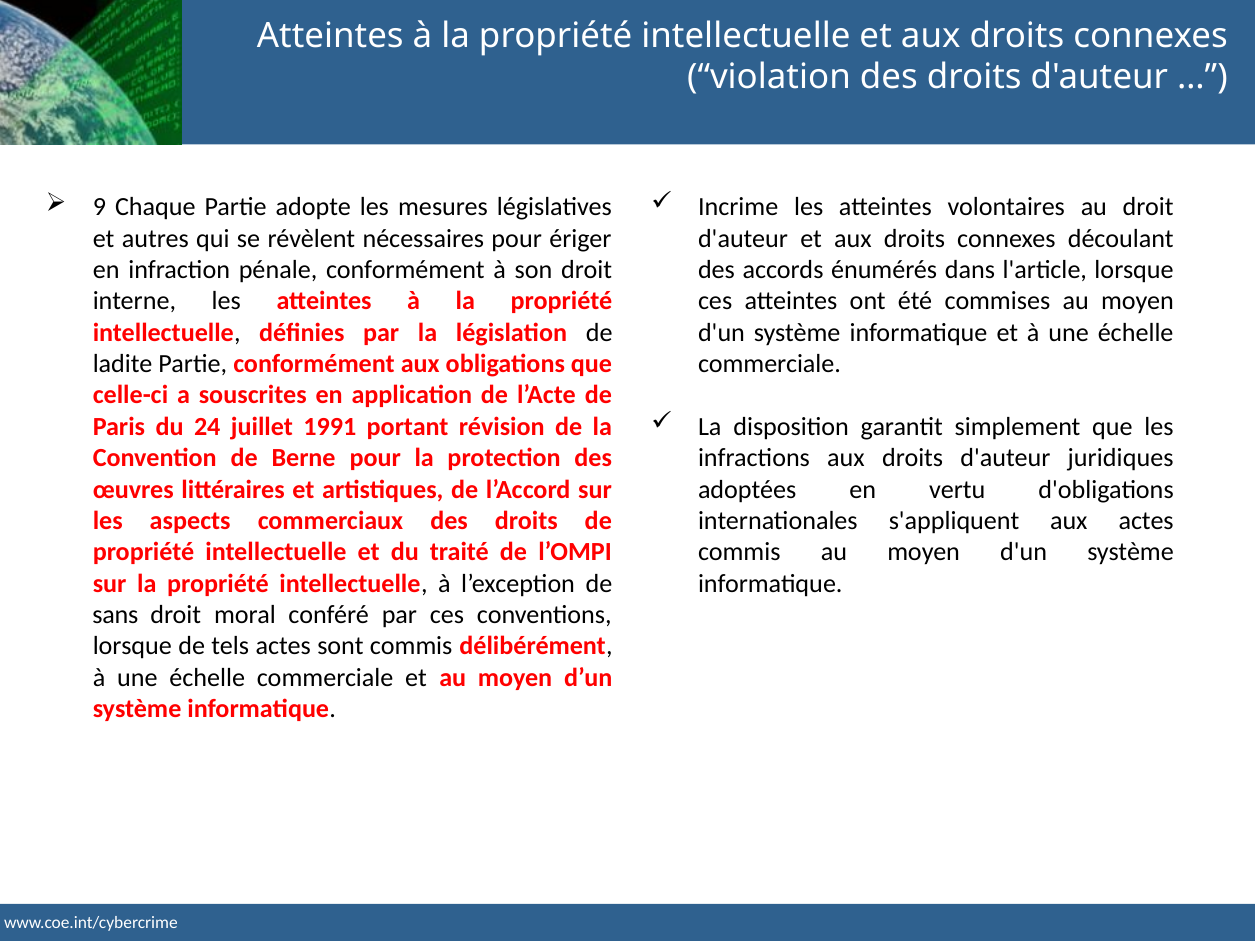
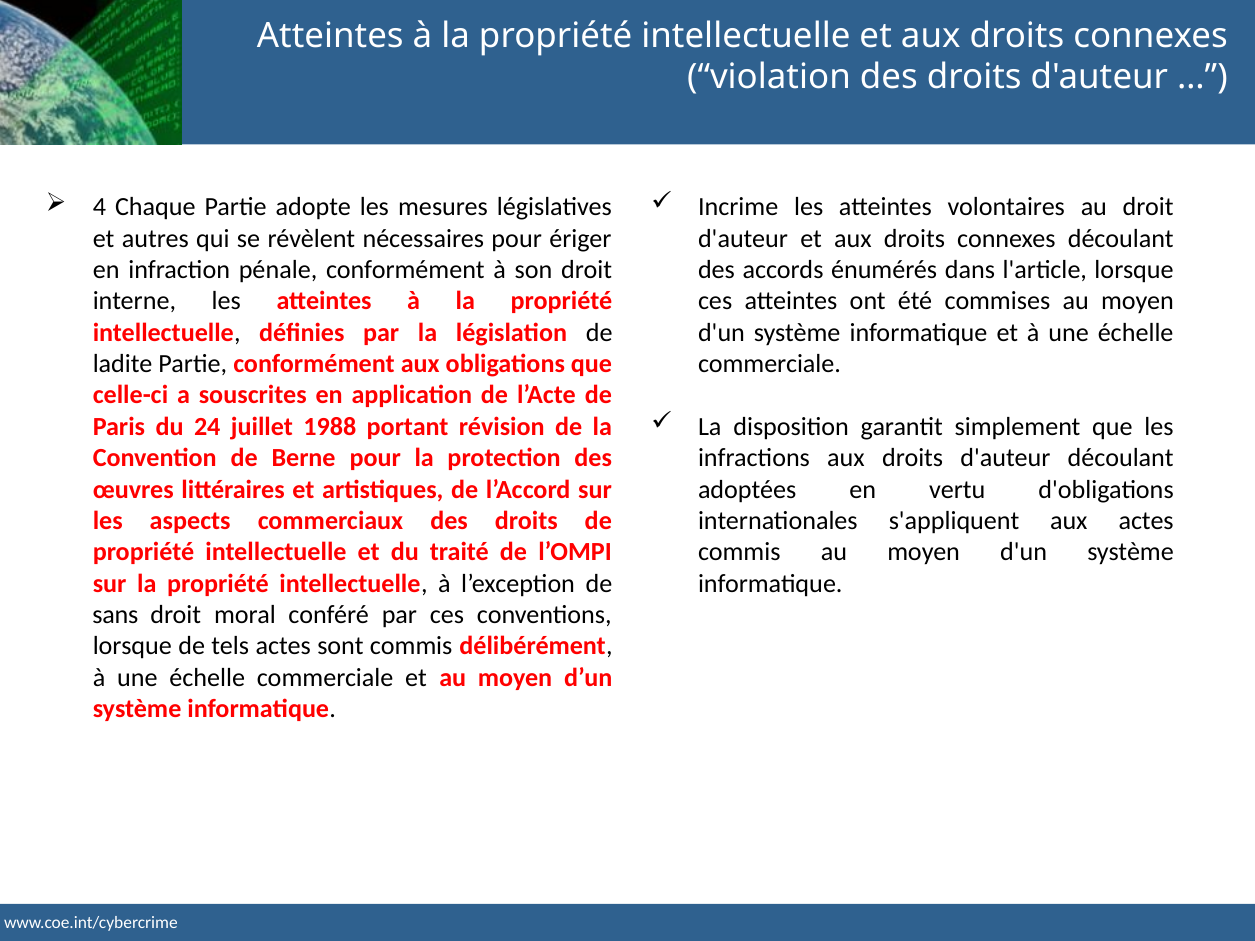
9: 9 -> 4
1991: 1991 -> 1988
d'auteur juridiques: juridiques -> découlant
